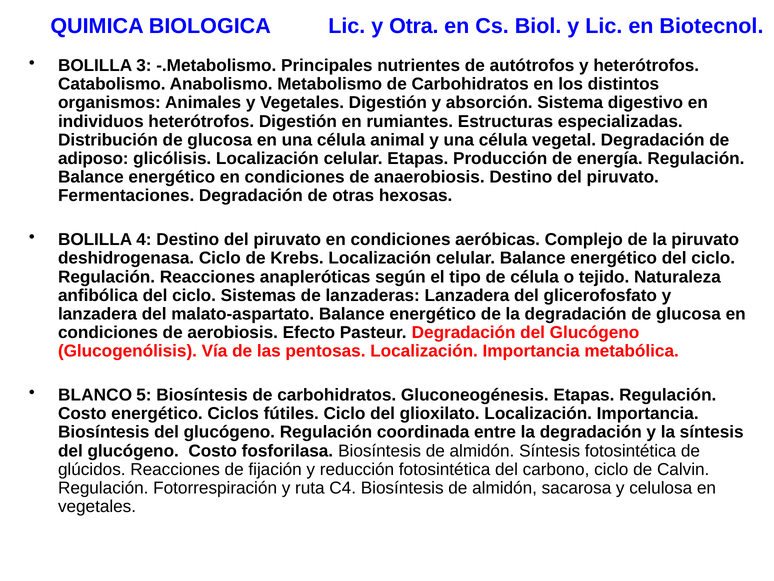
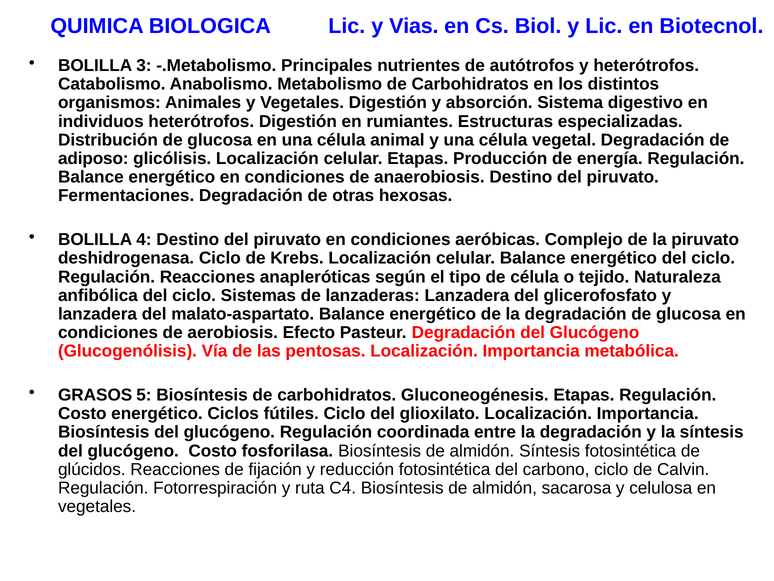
Otra: Otra -> Vias
BLANCO: BLANCO -> GRASOS
